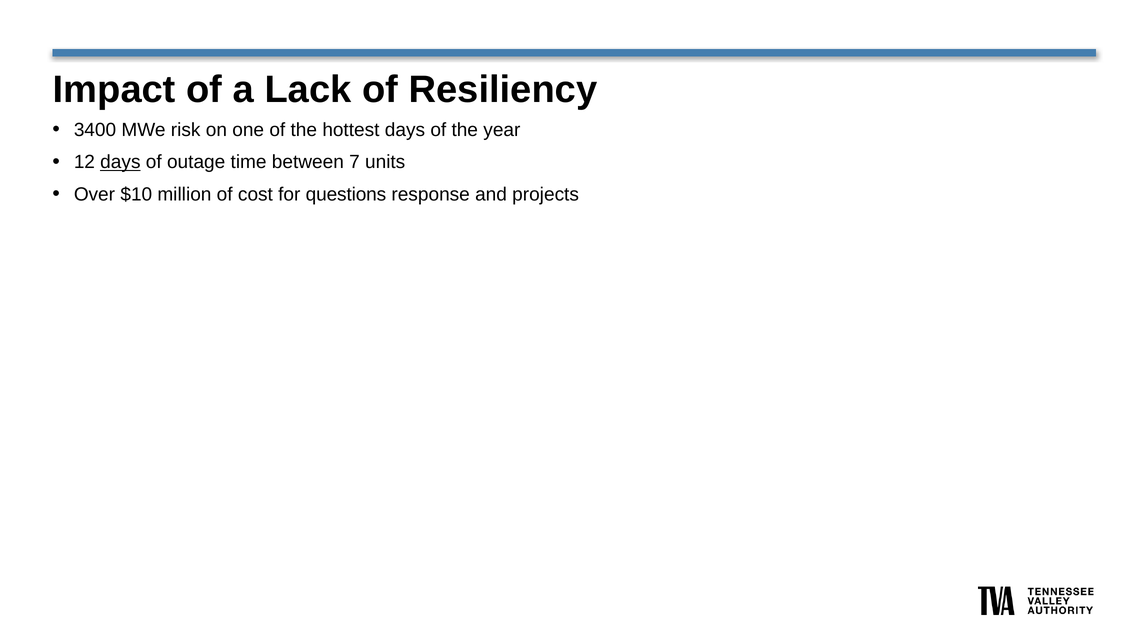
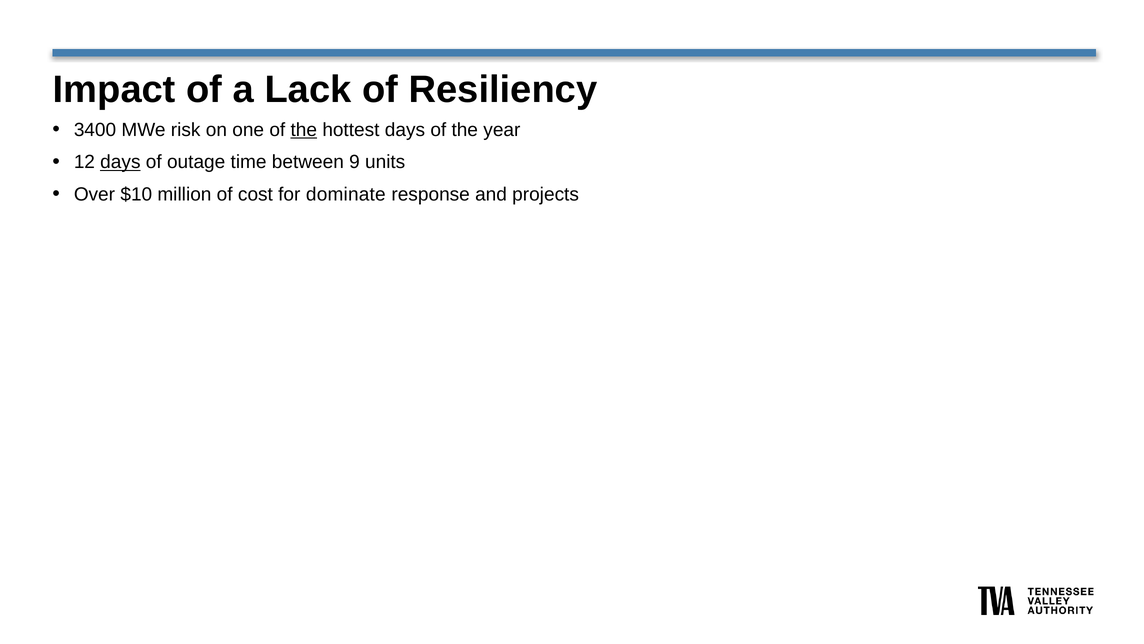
the at (304, 130) underline: none -> present
7: 7 -> 9
questions: questions -> dominate
